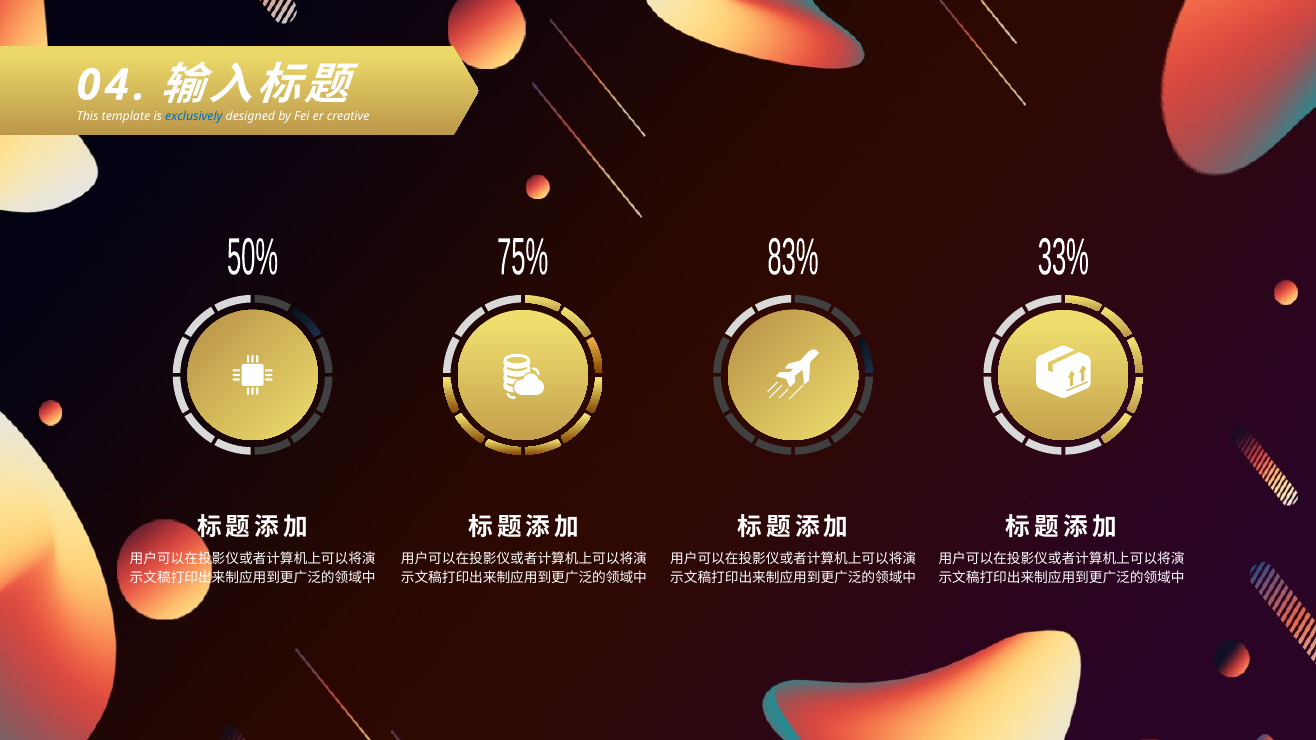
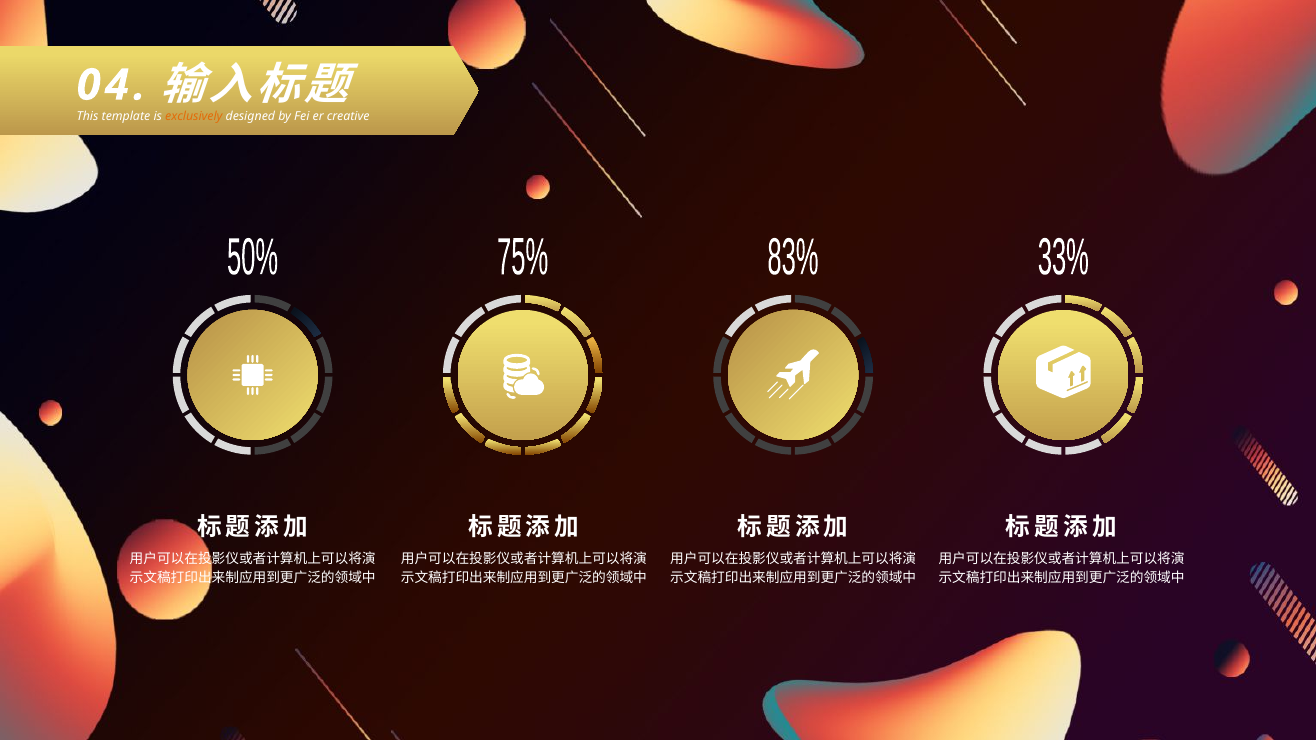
exclusively colour: blue -> orange
